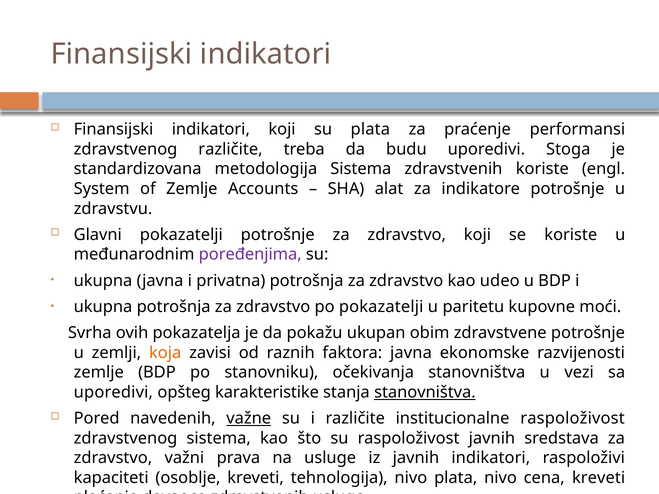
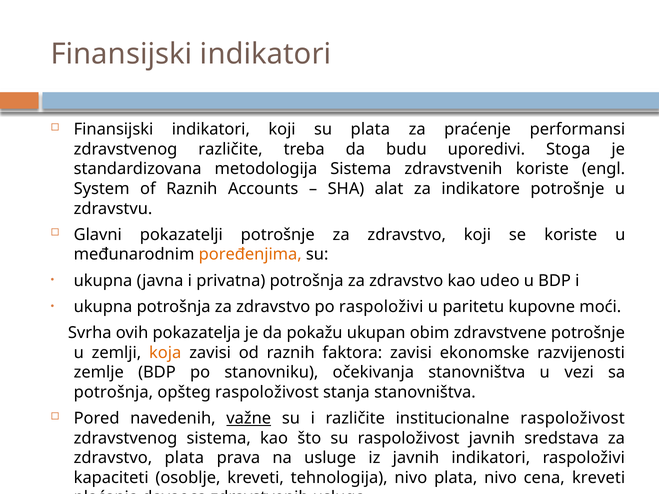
of Zemlje: Zemlje -> Raznih
poređenjima colour: purple -> orange
po pokazatelji: pokazatelji -> raspoloživi
faktora javna: javna -> zavisi
uporedivi at (113, 392): uporedivi -> potrošnja
opšteg karakteristike: karakteristike -> raspoloživost
stanovništva at (425, 392) underline: present -> none
zdravstvo važni: važni -> plata
